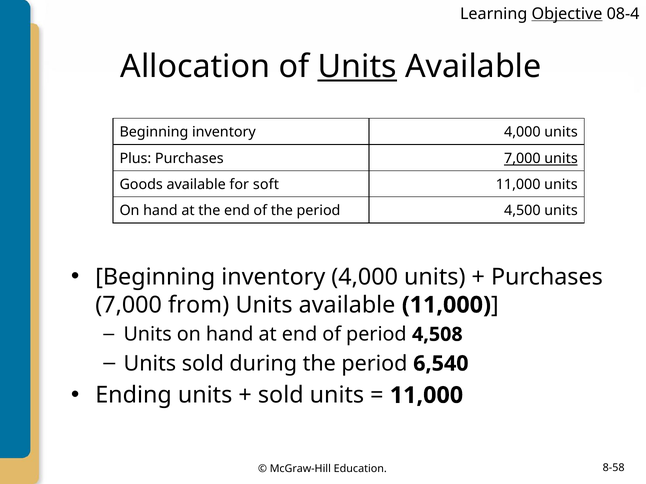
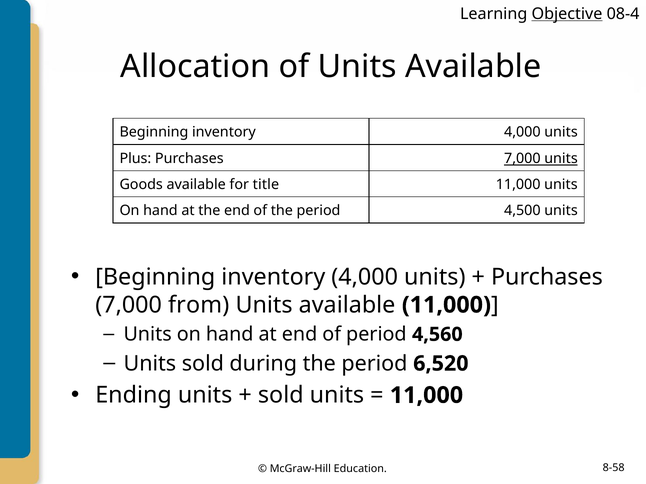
Units at (357, 67) underline: present -> none
soft: soft -> title
4,508: 4,508 -> 4,560
6,540: 6,540 -> 6,520
